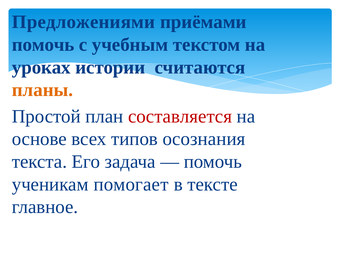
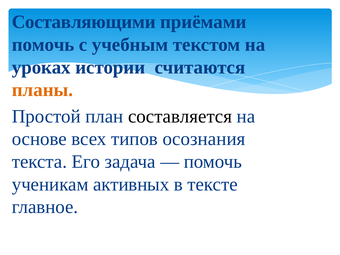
Предложениями: Предложениями -> Составляющими
составляется colour: red -> black
помогает: помогает -> активных
